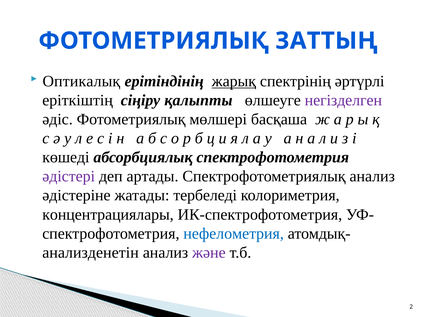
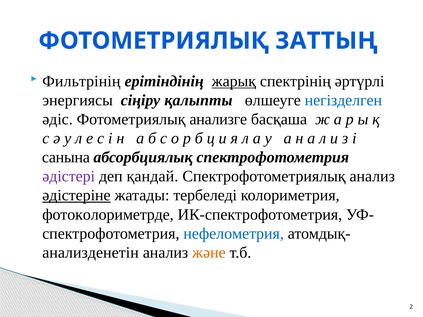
Оптикалық: Оптикалық -> Фильтрінің
еріткіштің: еріткіштің -> энергиясы
негізделген colour: purple -> blue
мөлшері: мөлшері -> анализге
көшеді: көшеді -> санына
артады: артады -> қандай
әдістеріне underline: none -> present
концентрациялары: концентрациялары -> фотоколориметрде
және colour: purple -> orange
